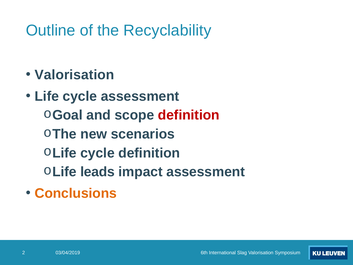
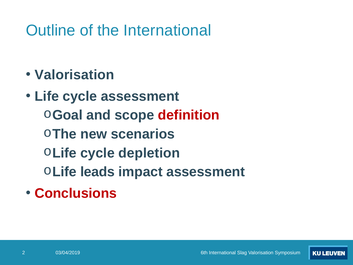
the Recyclability: Recyclability -> International
cycle definition: definition -> depletion
Conclusions colour: orange -> red
